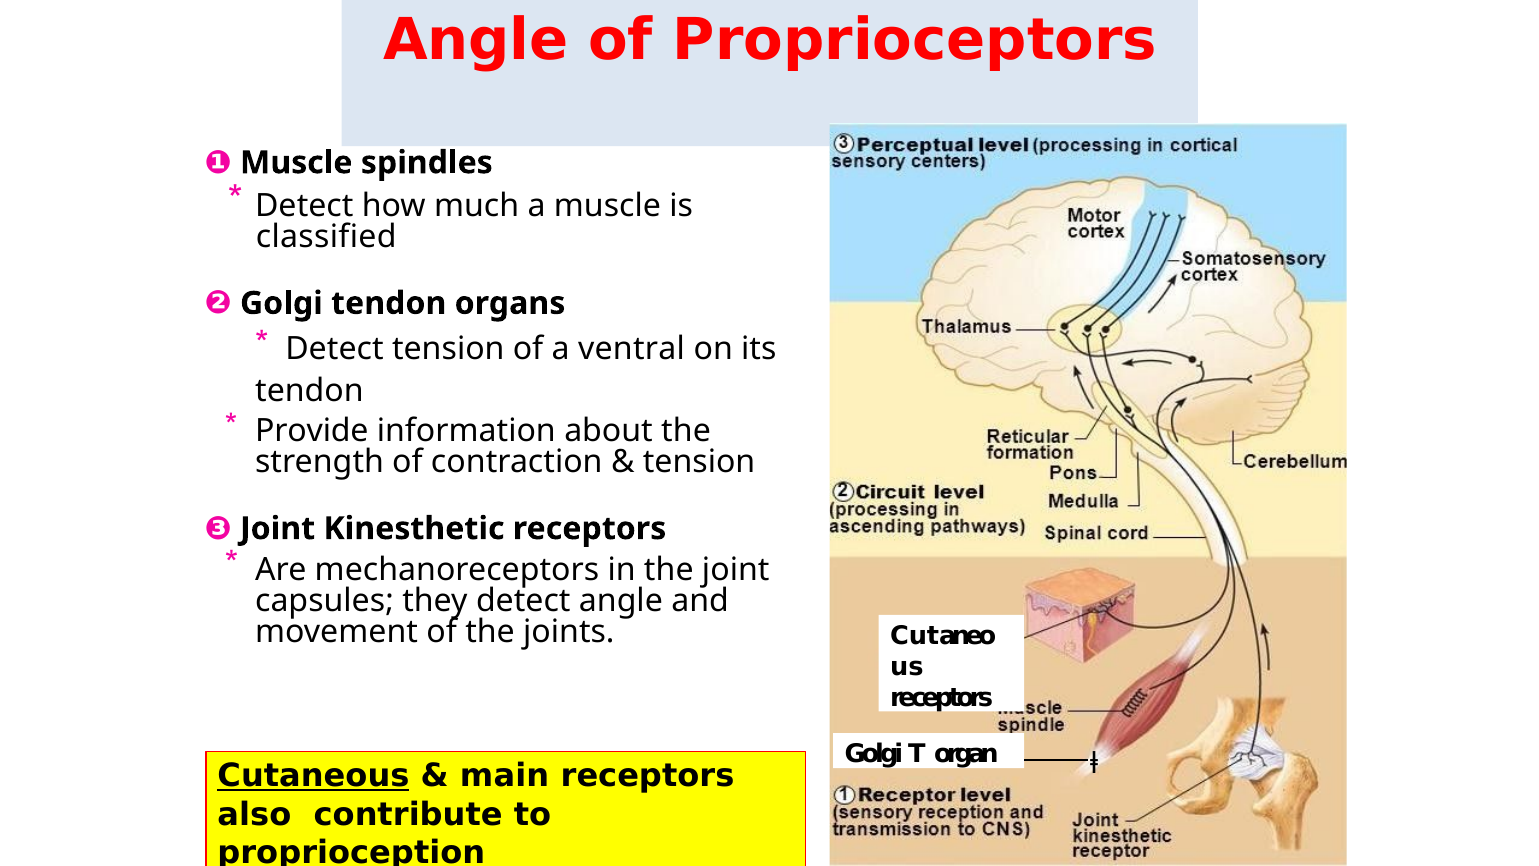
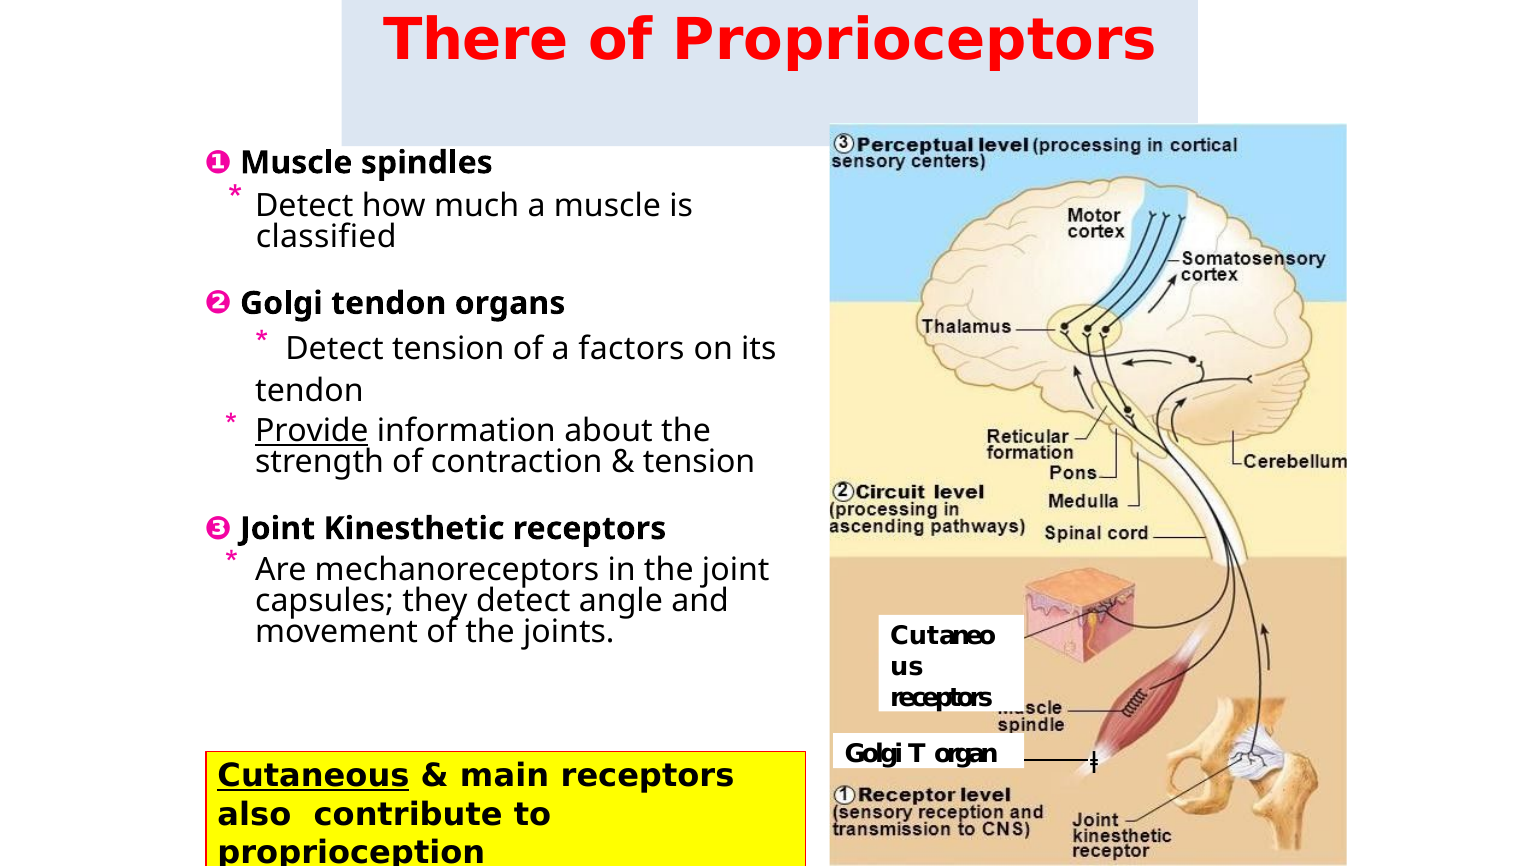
Angle at (476, 40): Angle -> There
ventral: ventral -> factors
Provide underline: none -> present
